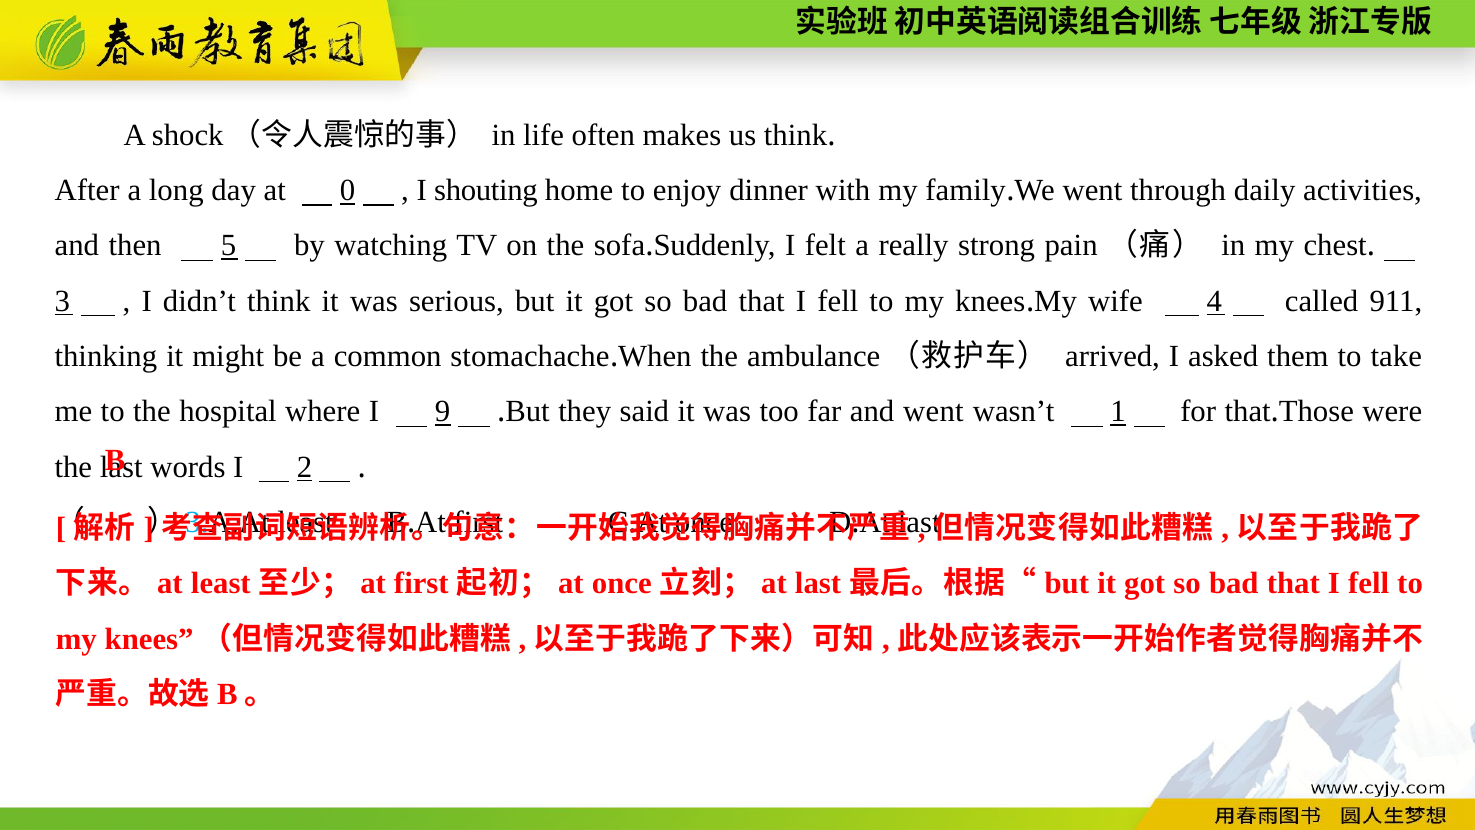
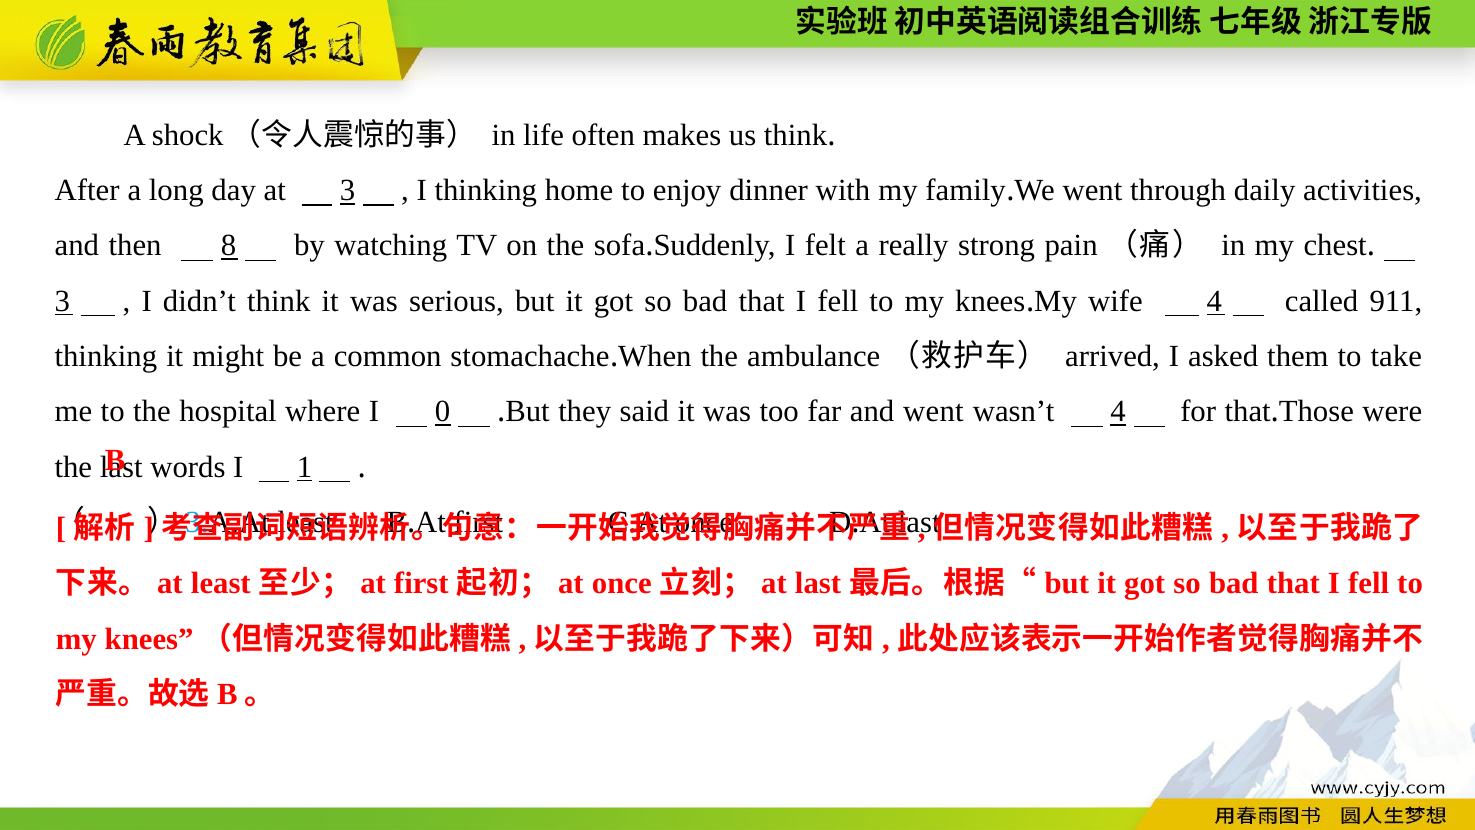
at 0: 0 -> 3
I shouting: shouting -> thinking
5: 5 -> 8
9: 9 -> 0
wasn’t 1: 1 -> 4
2: 2 -> 1
